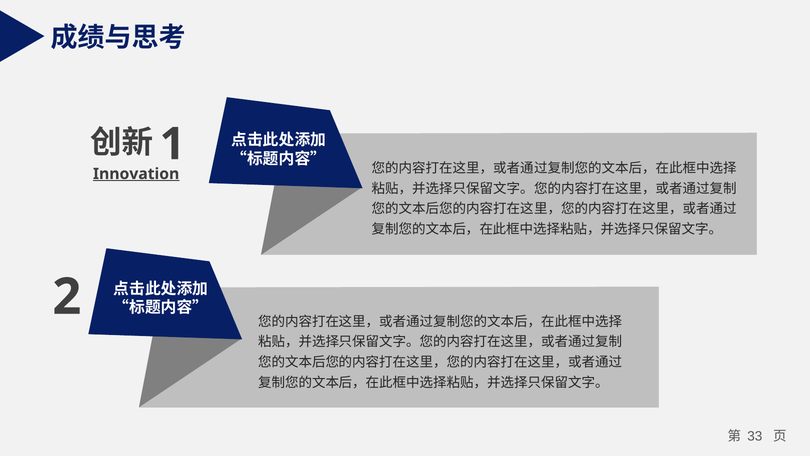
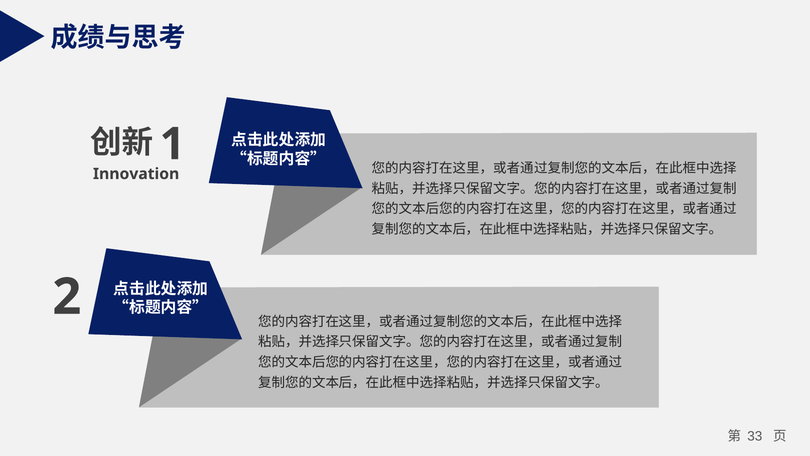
Innovation underline: present -> none
